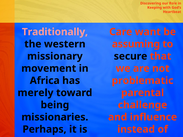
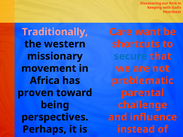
assuming: assuming -> shortcuts
secure colour: black -> blue
merely: merely -> proven
missionaries: missionaries -> perspectives
